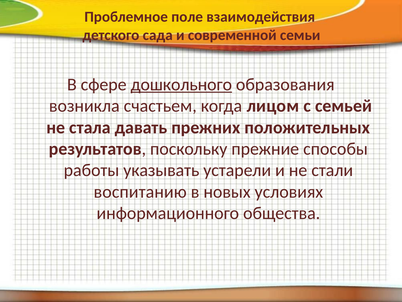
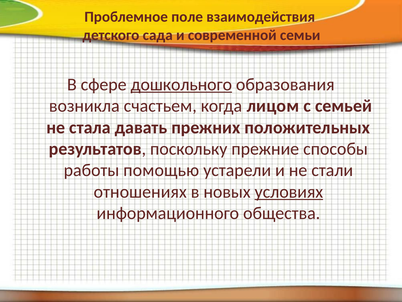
указывать: указывать -> помощью
воспитанию: воспитанию -> отношениях
условиях underline: none -> present
